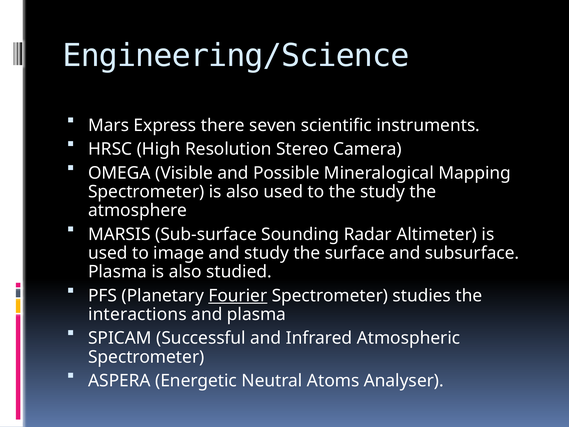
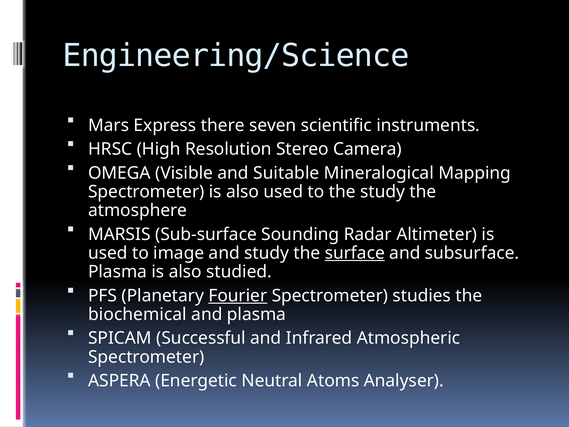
Possible: Possible -> Suitable
surface underline: none -> present
interactions: interactions -> biochemical
